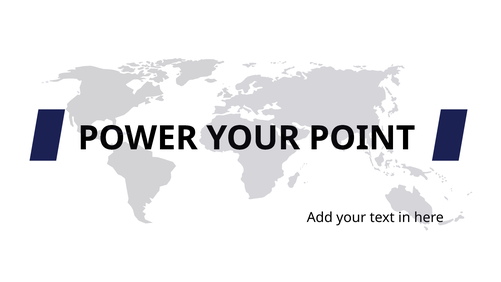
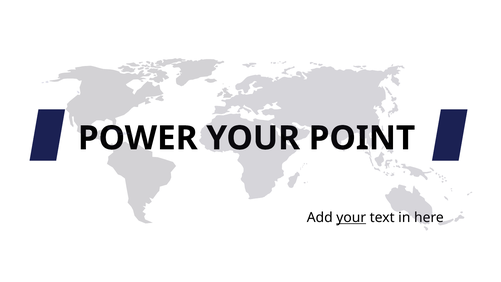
your at (351, 218) underline: none -> present
